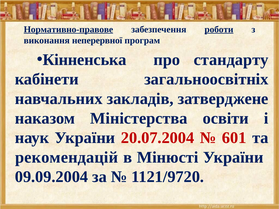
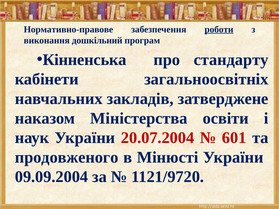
Нормативно-правове underline: present -> none
неперервної: неперервної -> дошкільний
рекомендацій: рекомендацій -> продовженого
